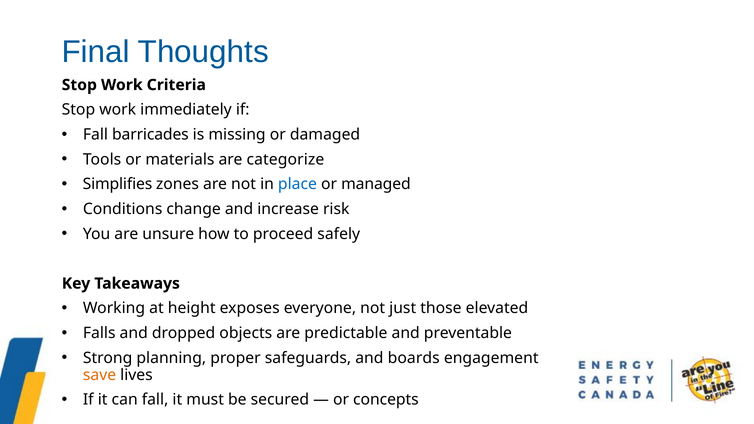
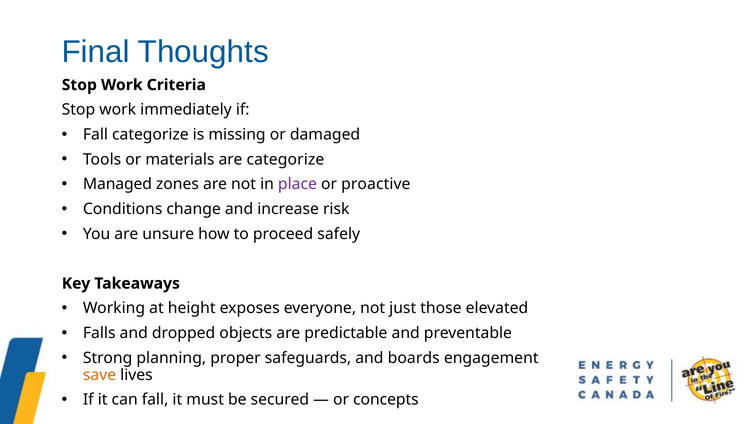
Fall barricades: barricades -> categorize
Simplifies: Simplifies -> Managed
place colour: blue -> purple
managed: managed -> proactive
